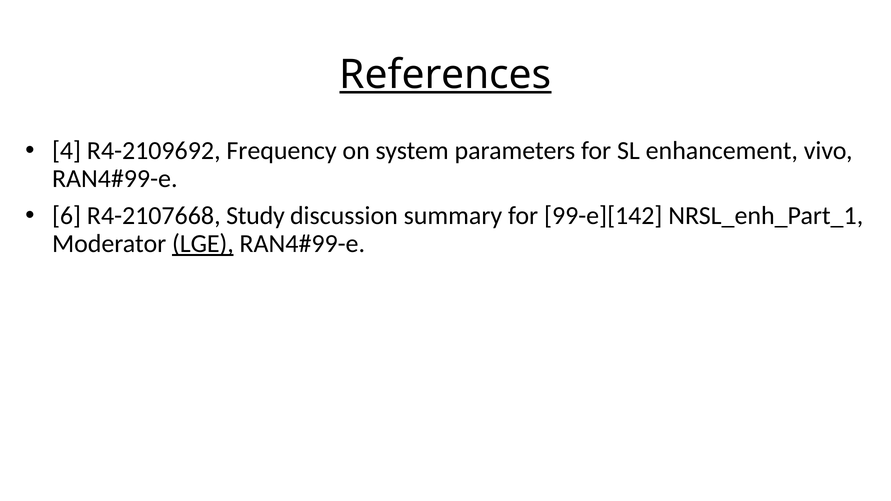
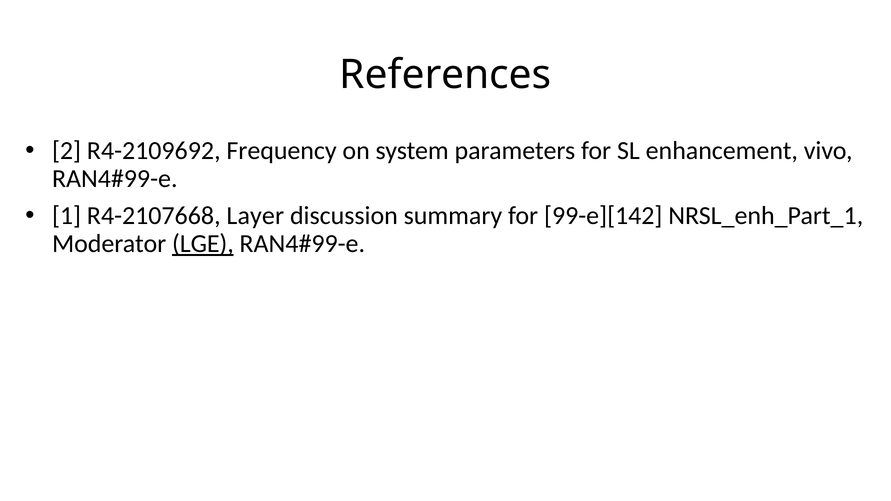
References underline: present -> none
4: 4 -> 2
6: 6 -> 1
Study: Study -> Layer
